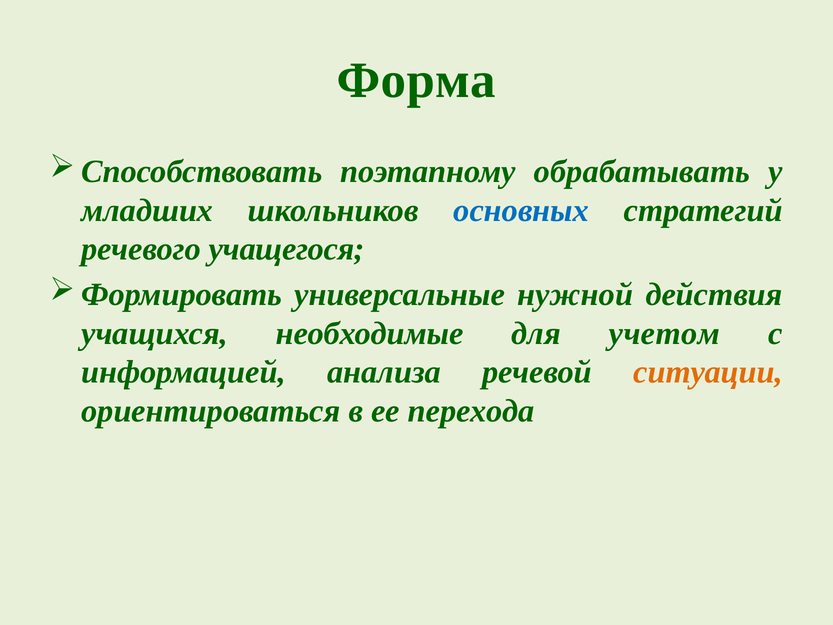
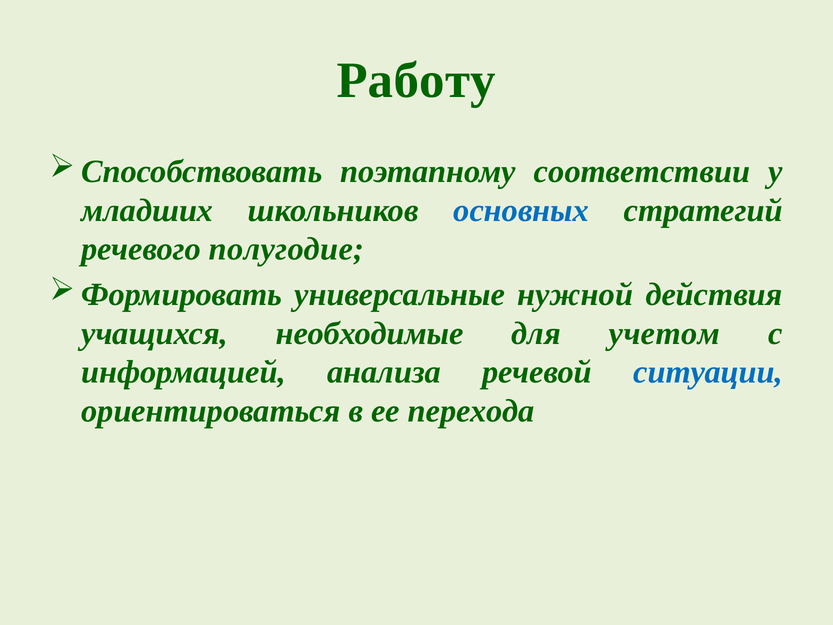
Форма: Форма -> Работу
обрабатывать: обрабатывать -> соответствии
учащегося: учащегося -> полугодие
ситуации colour: orange -> blue
